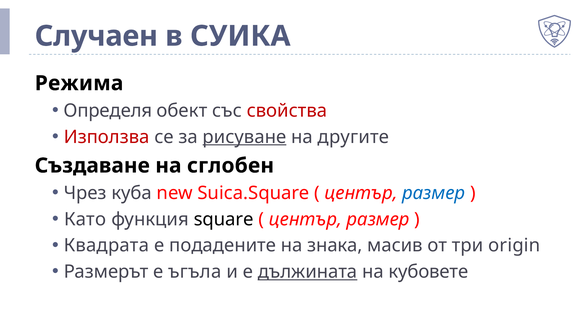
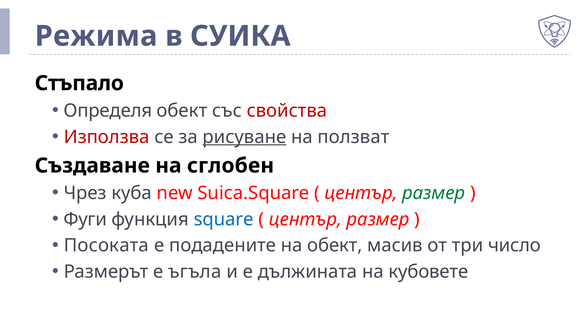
Случаен: Случаен -> Режима
Режима: Режима -> Стъпало
другите: другите -> ползват
размер at (434, 193) colour: blue -> green
Като: Като -> Фуги
square colour: black -> blue
Квадрата: Квадрата -> Посоката
на знака: знака -> обект
origin: origin -> число
дължината underline: present -> none
